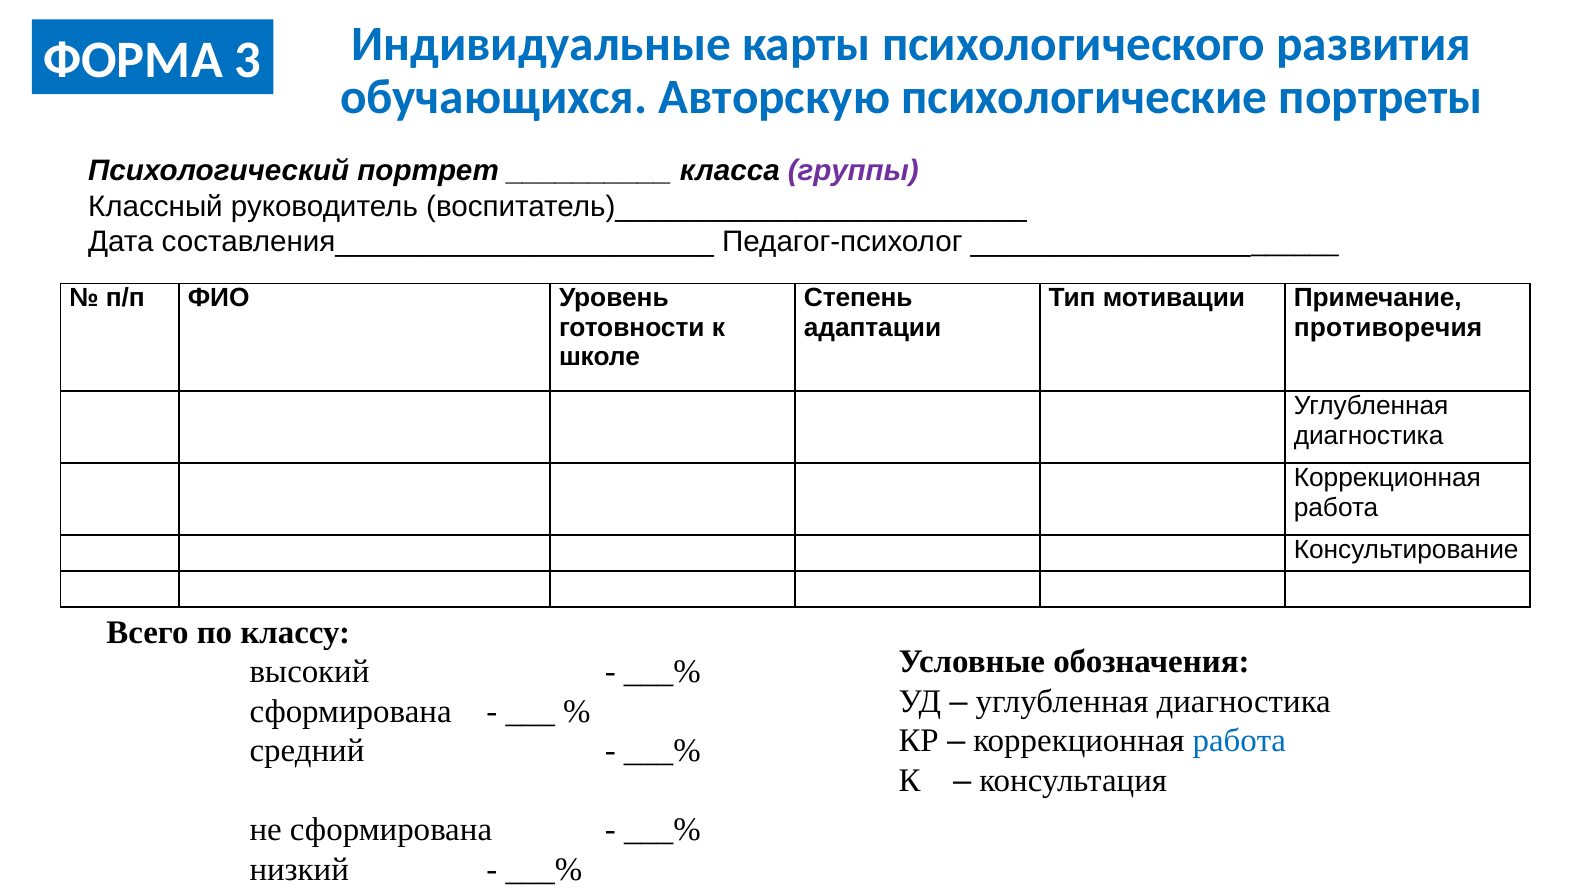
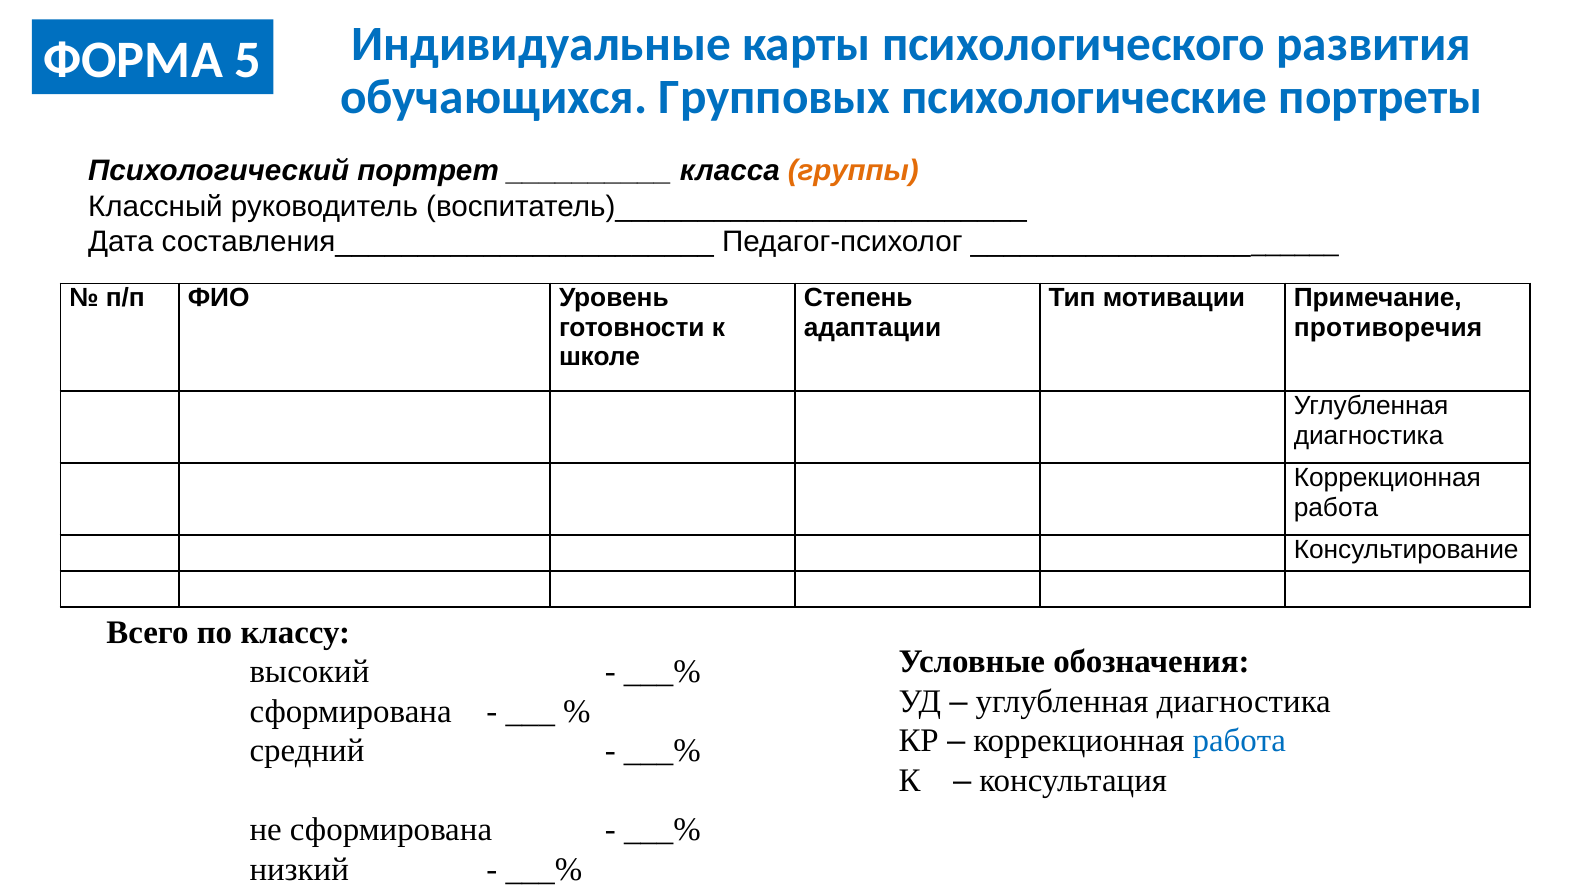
3: 3 -> 5
Авторскую: Авторскую -> Групповых
группы colour: purple -> orange
